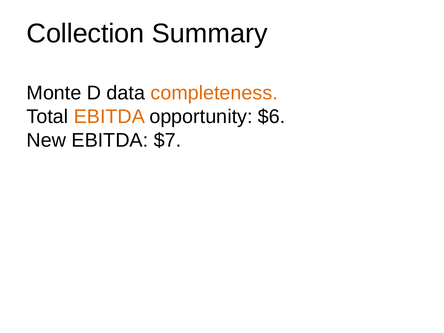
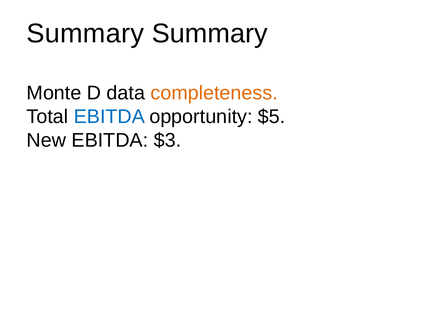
Collection at (85, 34): Collection -> Summary
EBITDA at (109, 117) colour: orange -> blue
$6: $6 -> $5
$7: $7 -> $3
